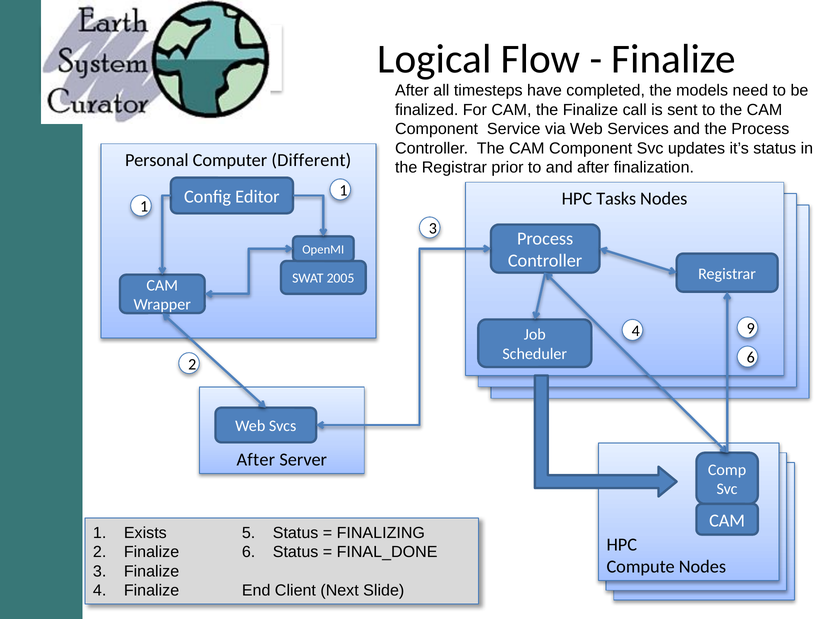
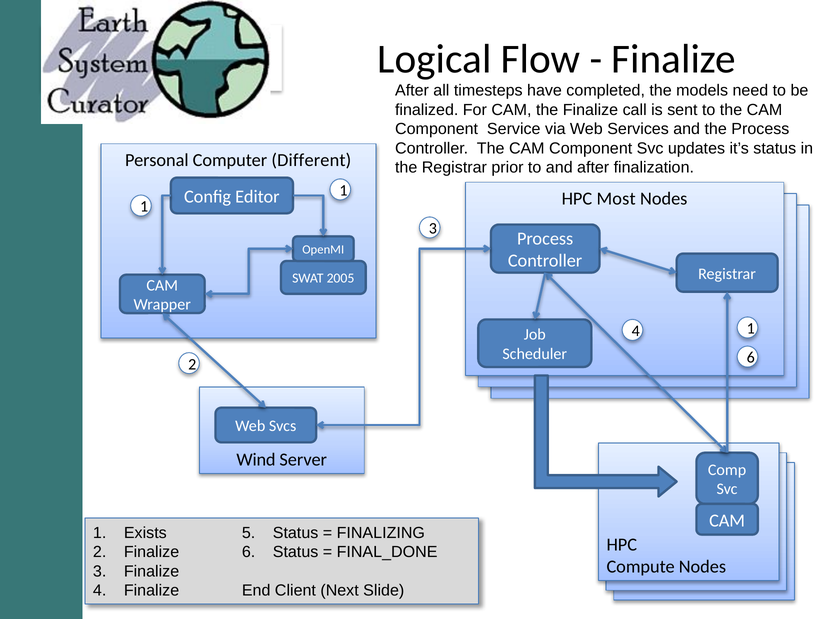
Tasks: Tasks -> Most
4 9: 9 -> 1
After at (256, 460): After -> Wind
